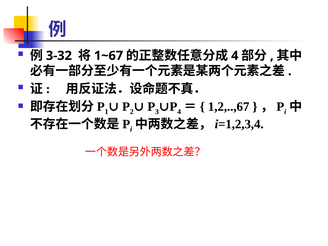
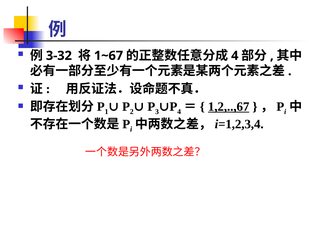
1,2,..,67 underline: none -> present
